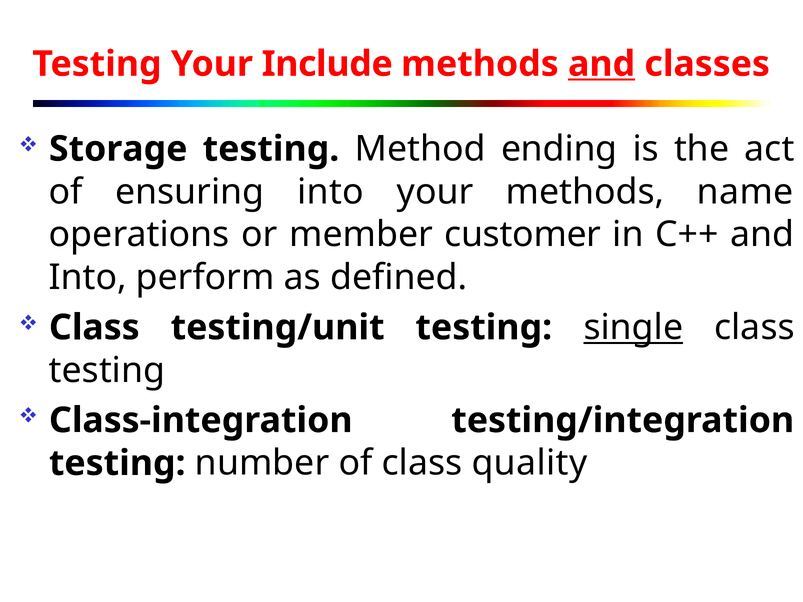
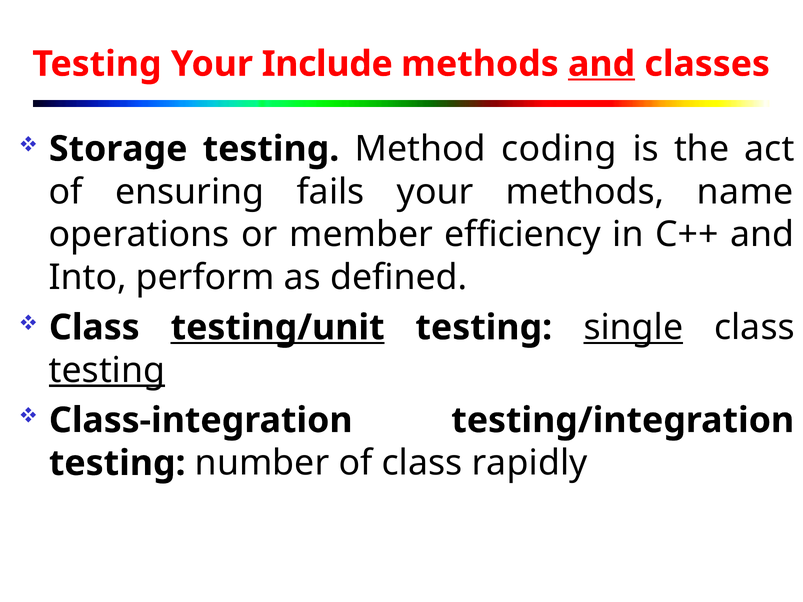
ending: ending -> coding
ensuring into: into -> fails
customer: customer -> efficiency
testing/unit underline: none -> present
testing at (107, 370) underline: none -> present
quality: quality -> rapidly
